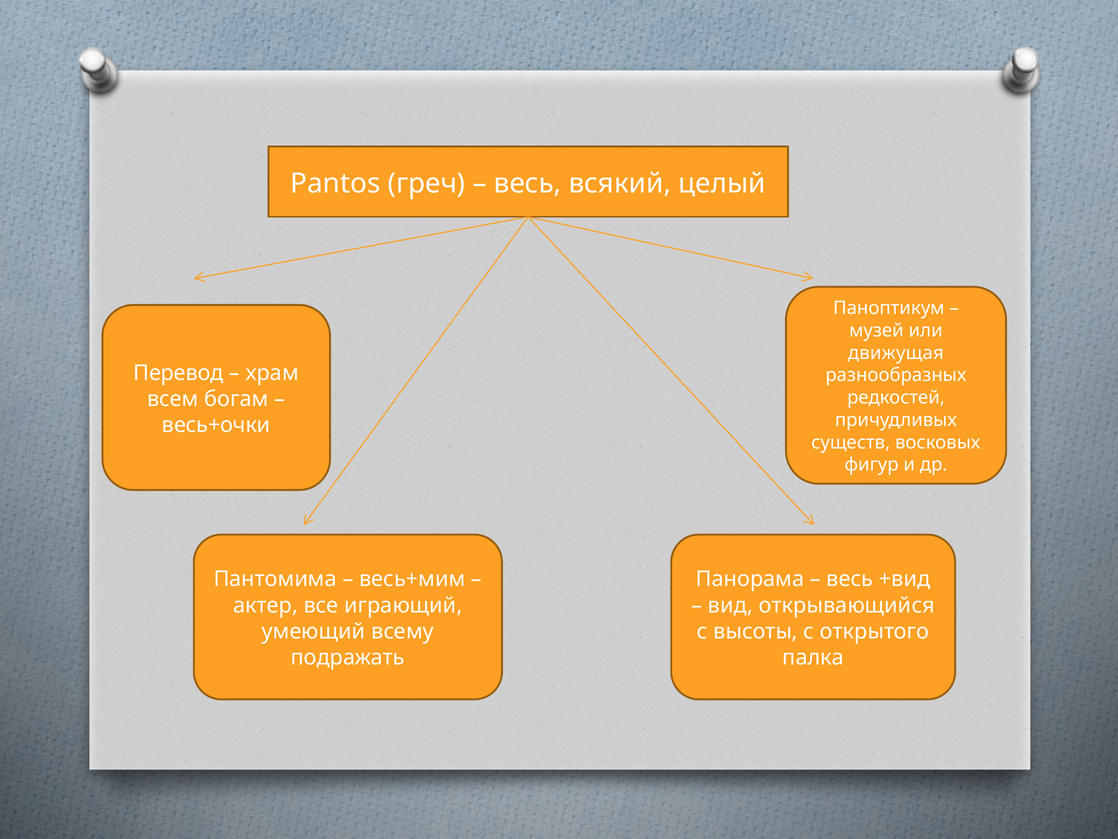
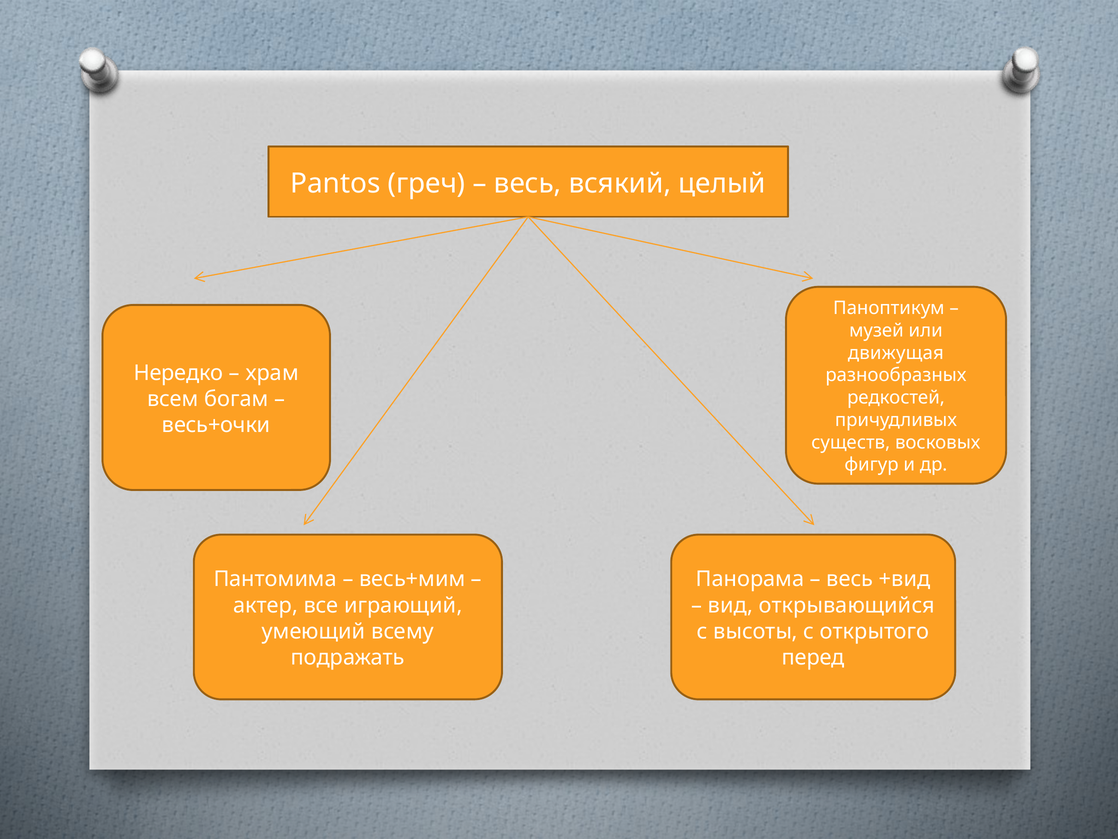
Перевод: Перевод -> Нередко
палка: палка -> перед
